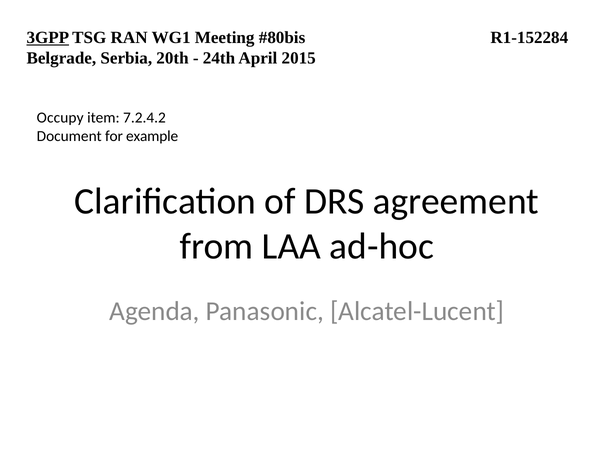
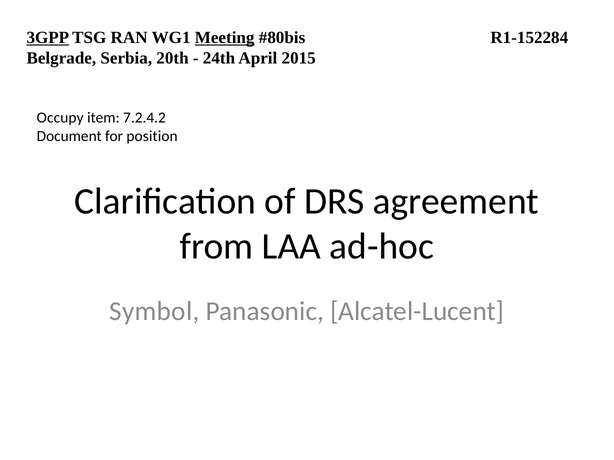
Meeting underline: none -> present
example: example -> position
Agenda: Agenda -> Symbol
